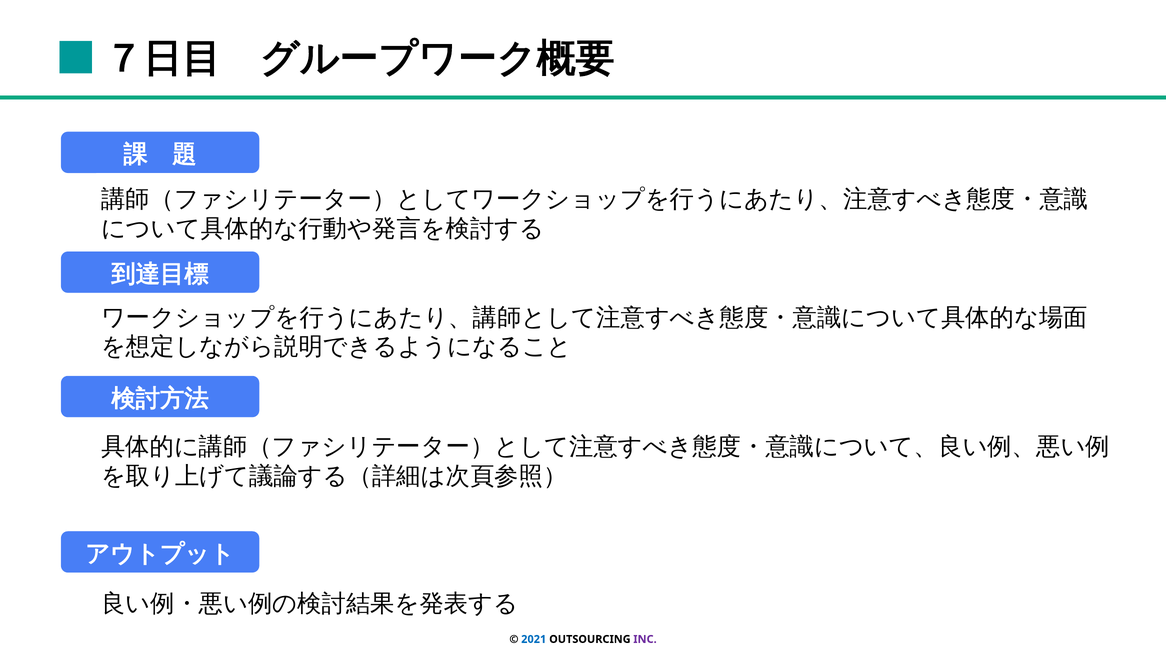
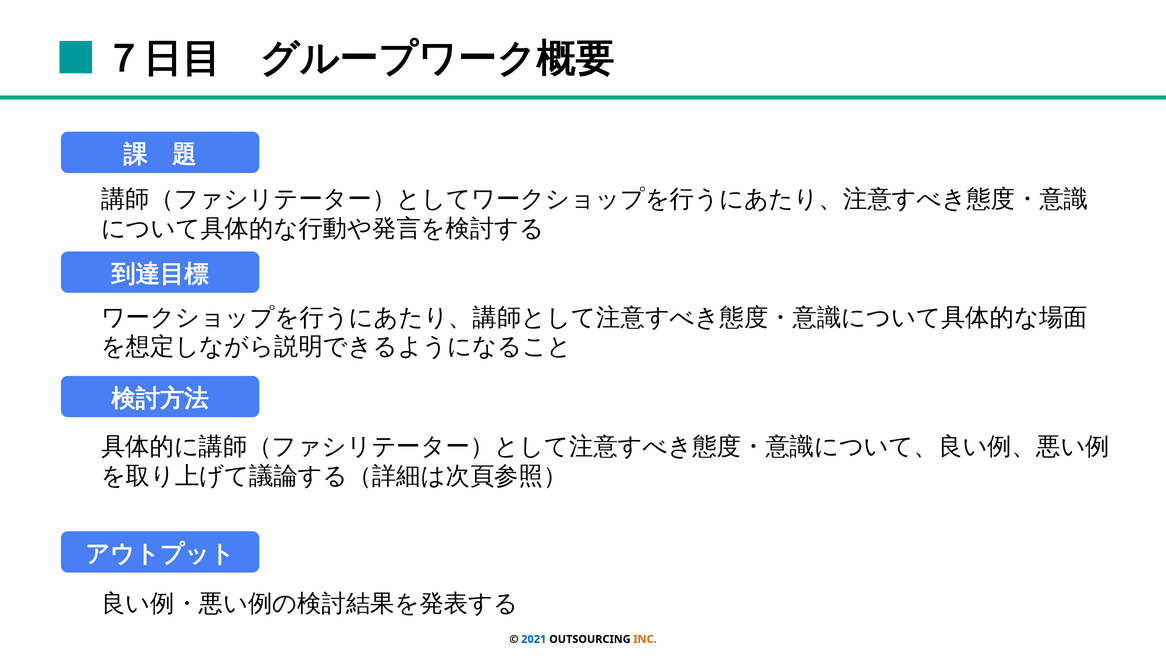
INC colour: purple -> orange
